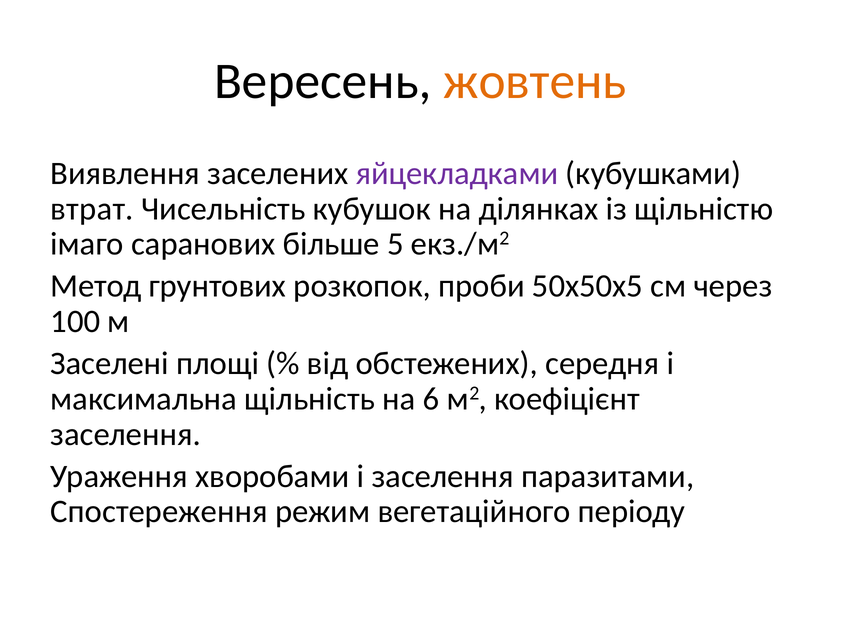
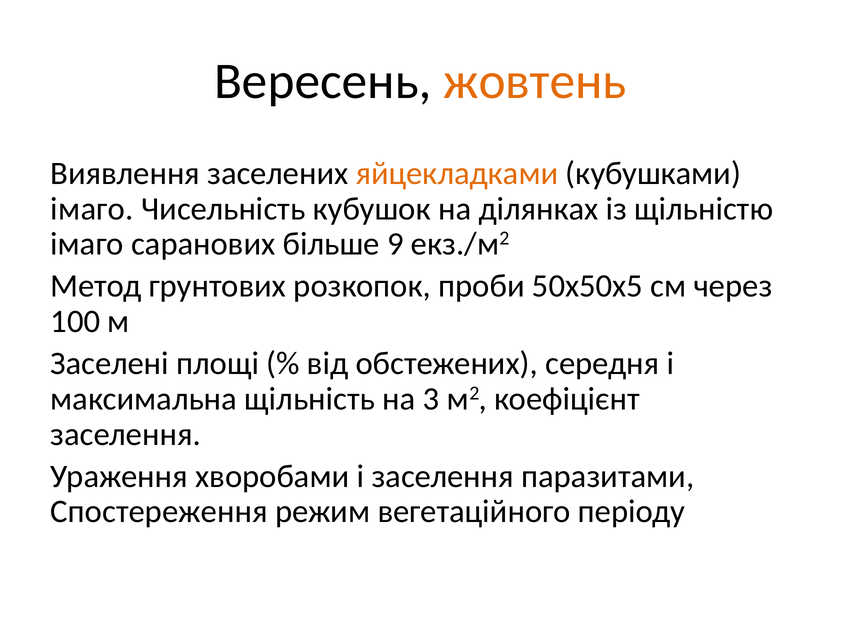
яйцекладками colour: purple -> orange
втрат at (92, 209): втрат -> імаго
5: 5 -> 9
6: 6 -> 3
